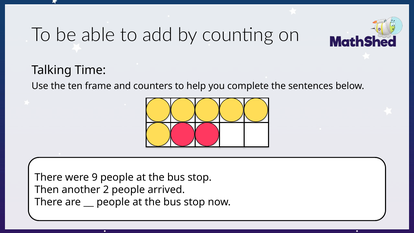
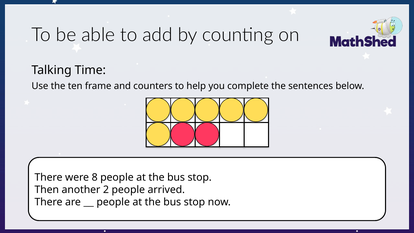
9: 9 -> 8
